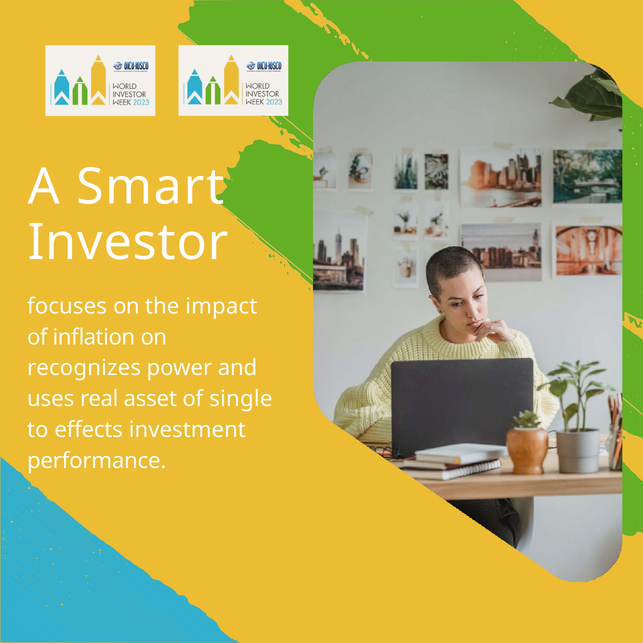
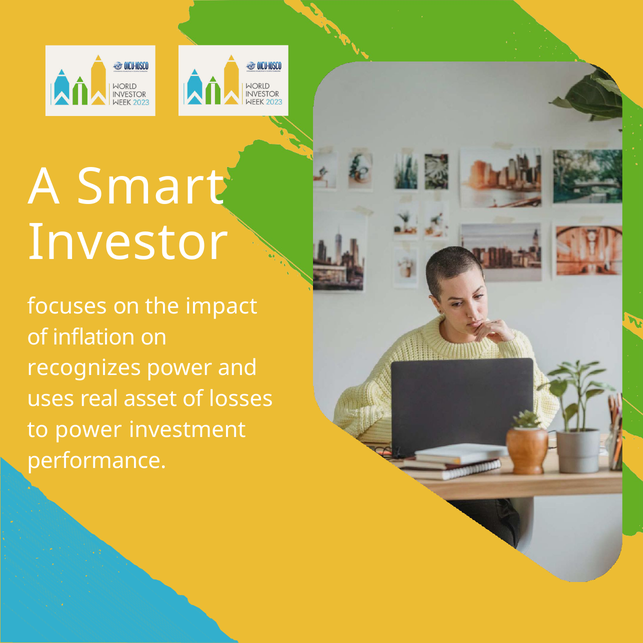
single: single -> losses
to effects: effects -> power
